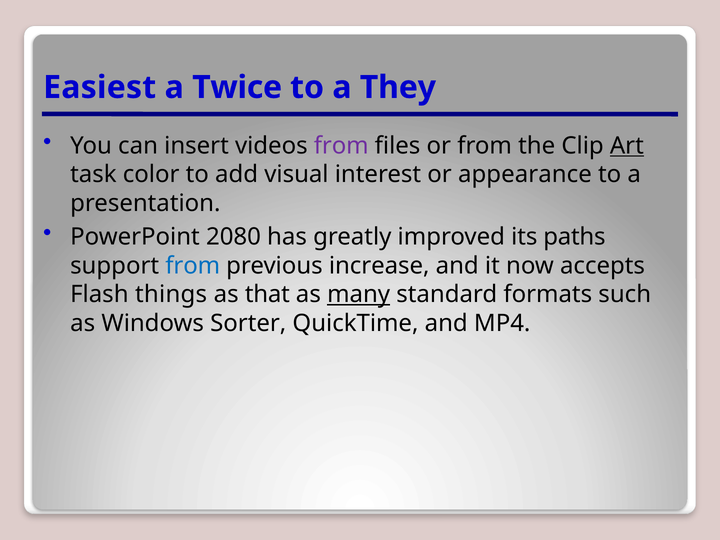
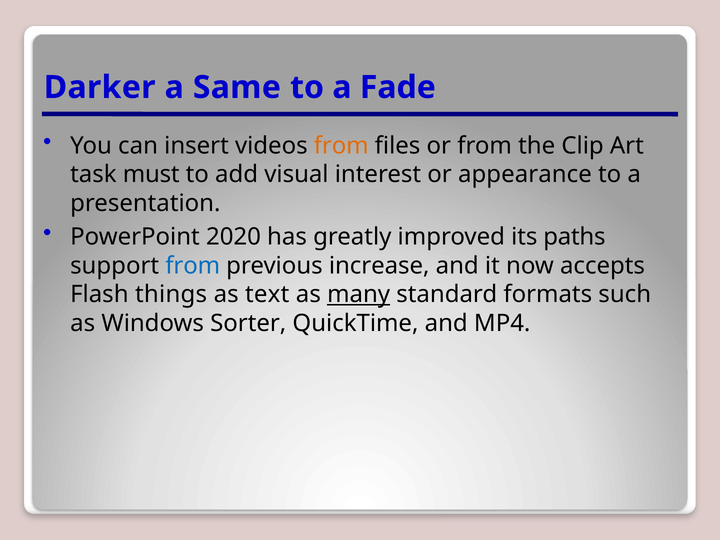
Easiest: Easiest -> Darker
Twice: Twice -> Same
They: They -> Fade
from at (341, 146) colour: purple -> orange
Art underline: present -> none
color: color -> must
2080: 2080 -> 2020
that: that -> text
